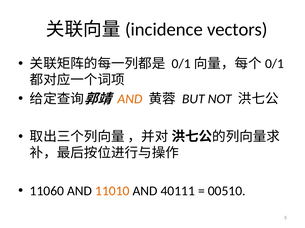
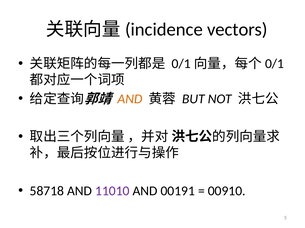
11060: 11060 -> 58718
11010 colour: orange -> purple
40111: 40111 -> 00191
00510: 00510 -> 00910
